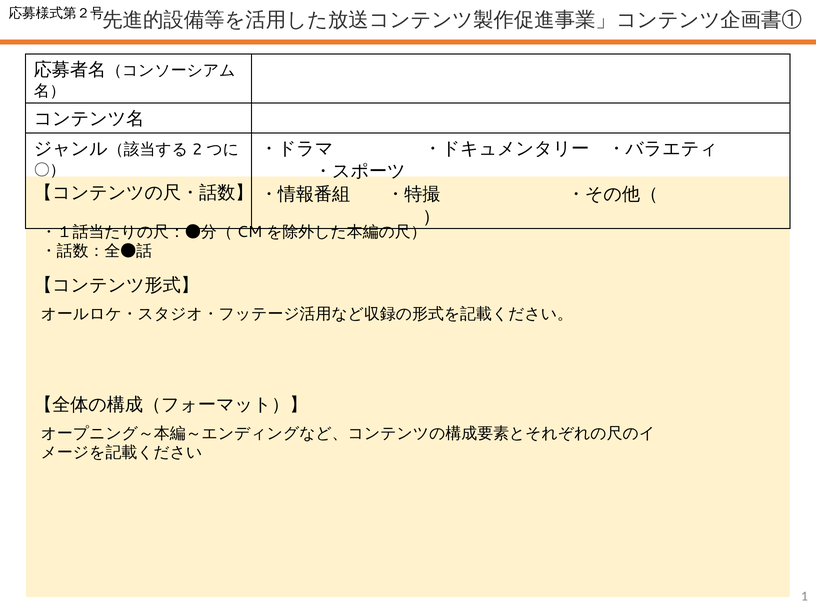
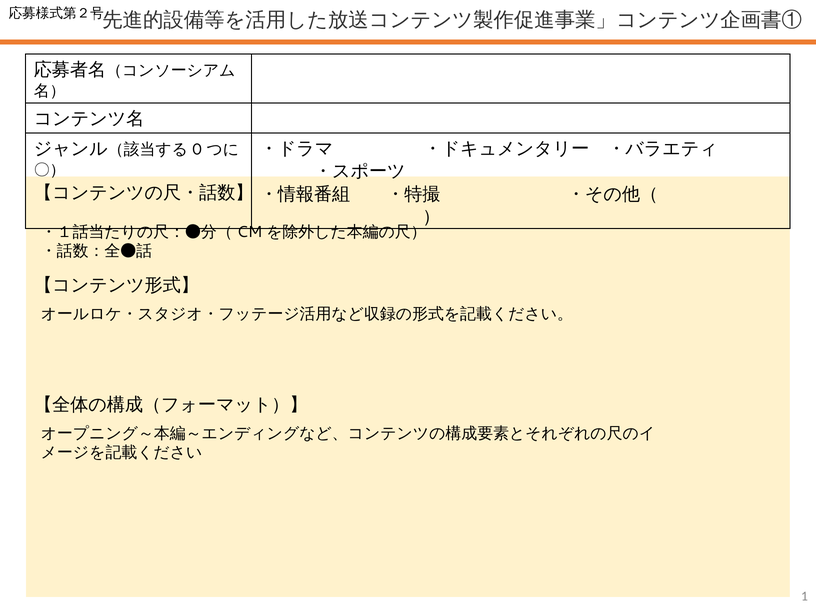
2: 2 -> 0
